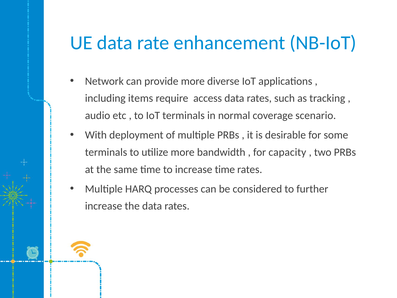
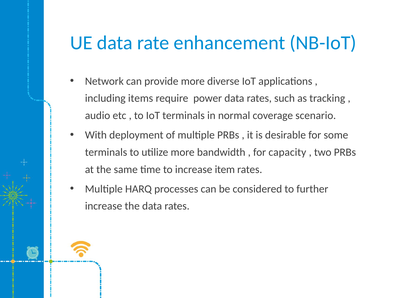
access: access -> power
increase time: time -> item
